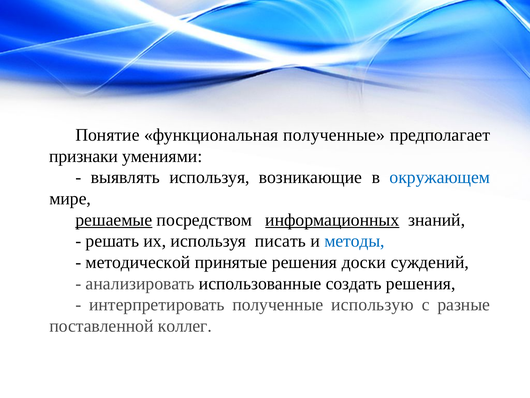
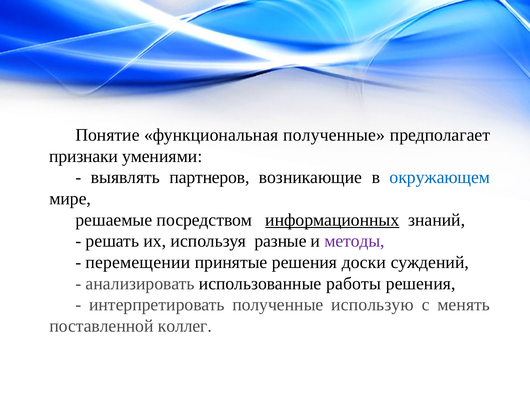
выявлять используя: используя -> партнеров
решаемые underline: present -> none
писать: писать -> разные
методы colour: blue -> purple
методической: методической -> перемещении
создать: создать -> работы
разные: разные -> менять
